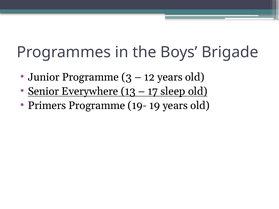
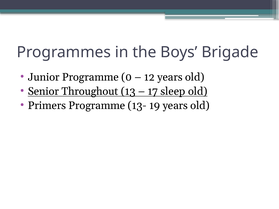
3: 3 -> 0
Everywhere: Everywhere -> Throughout
19-: 19- -> 13-
